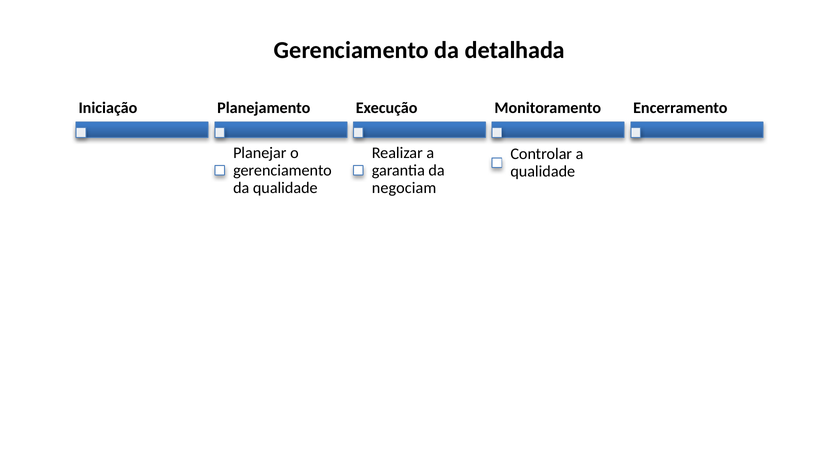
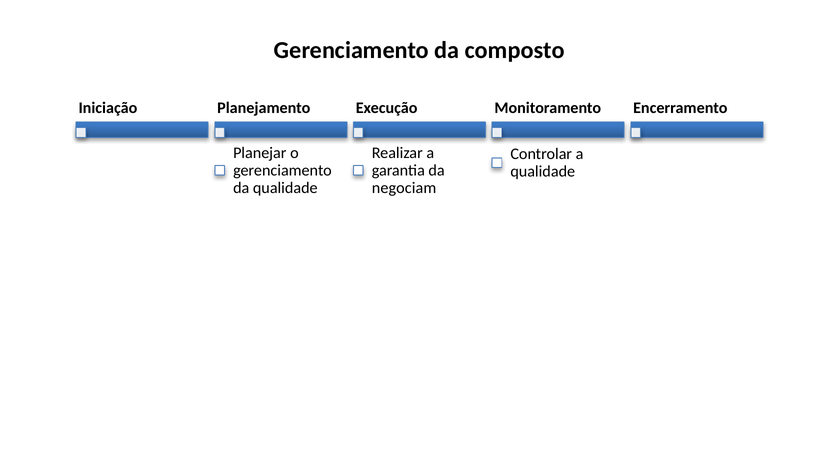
detalhada: detalhada -> composto
